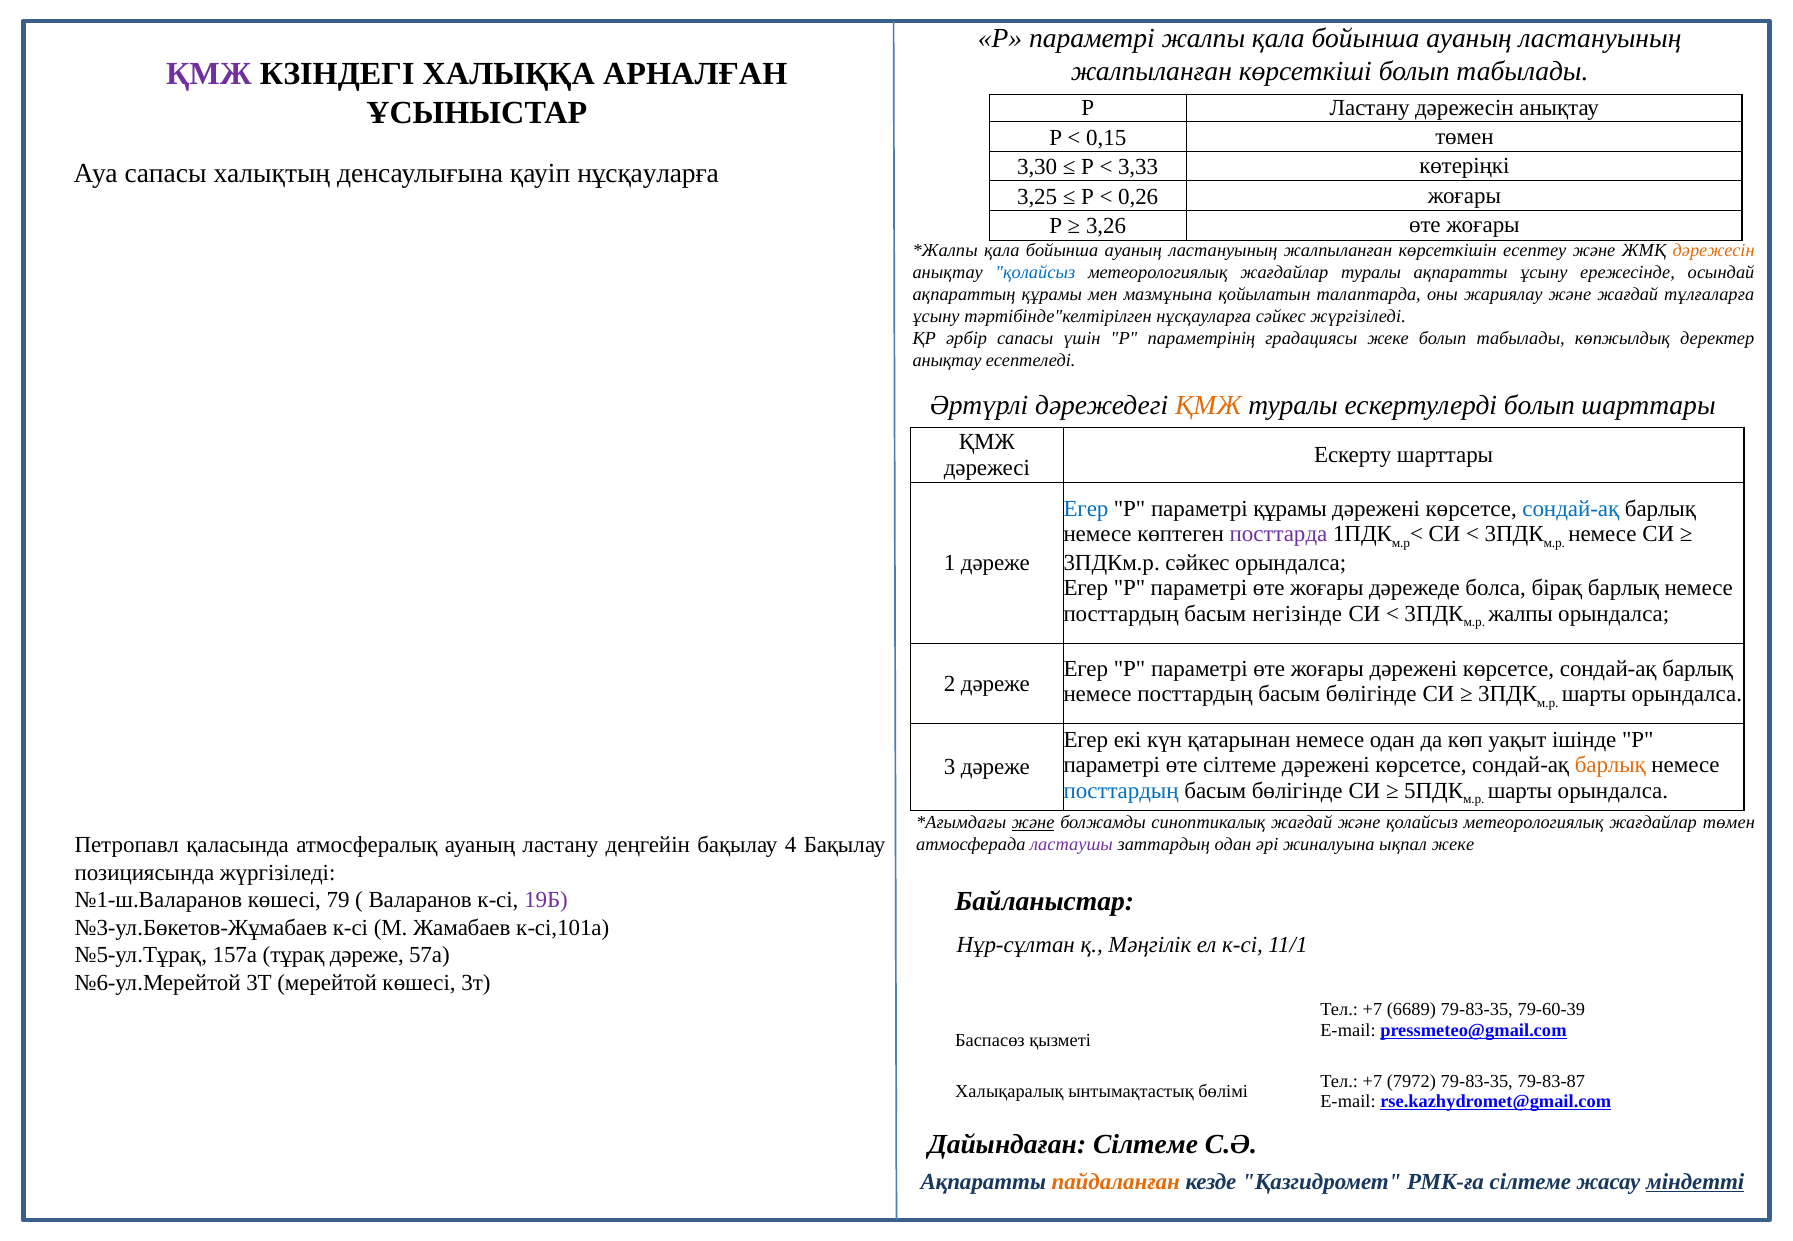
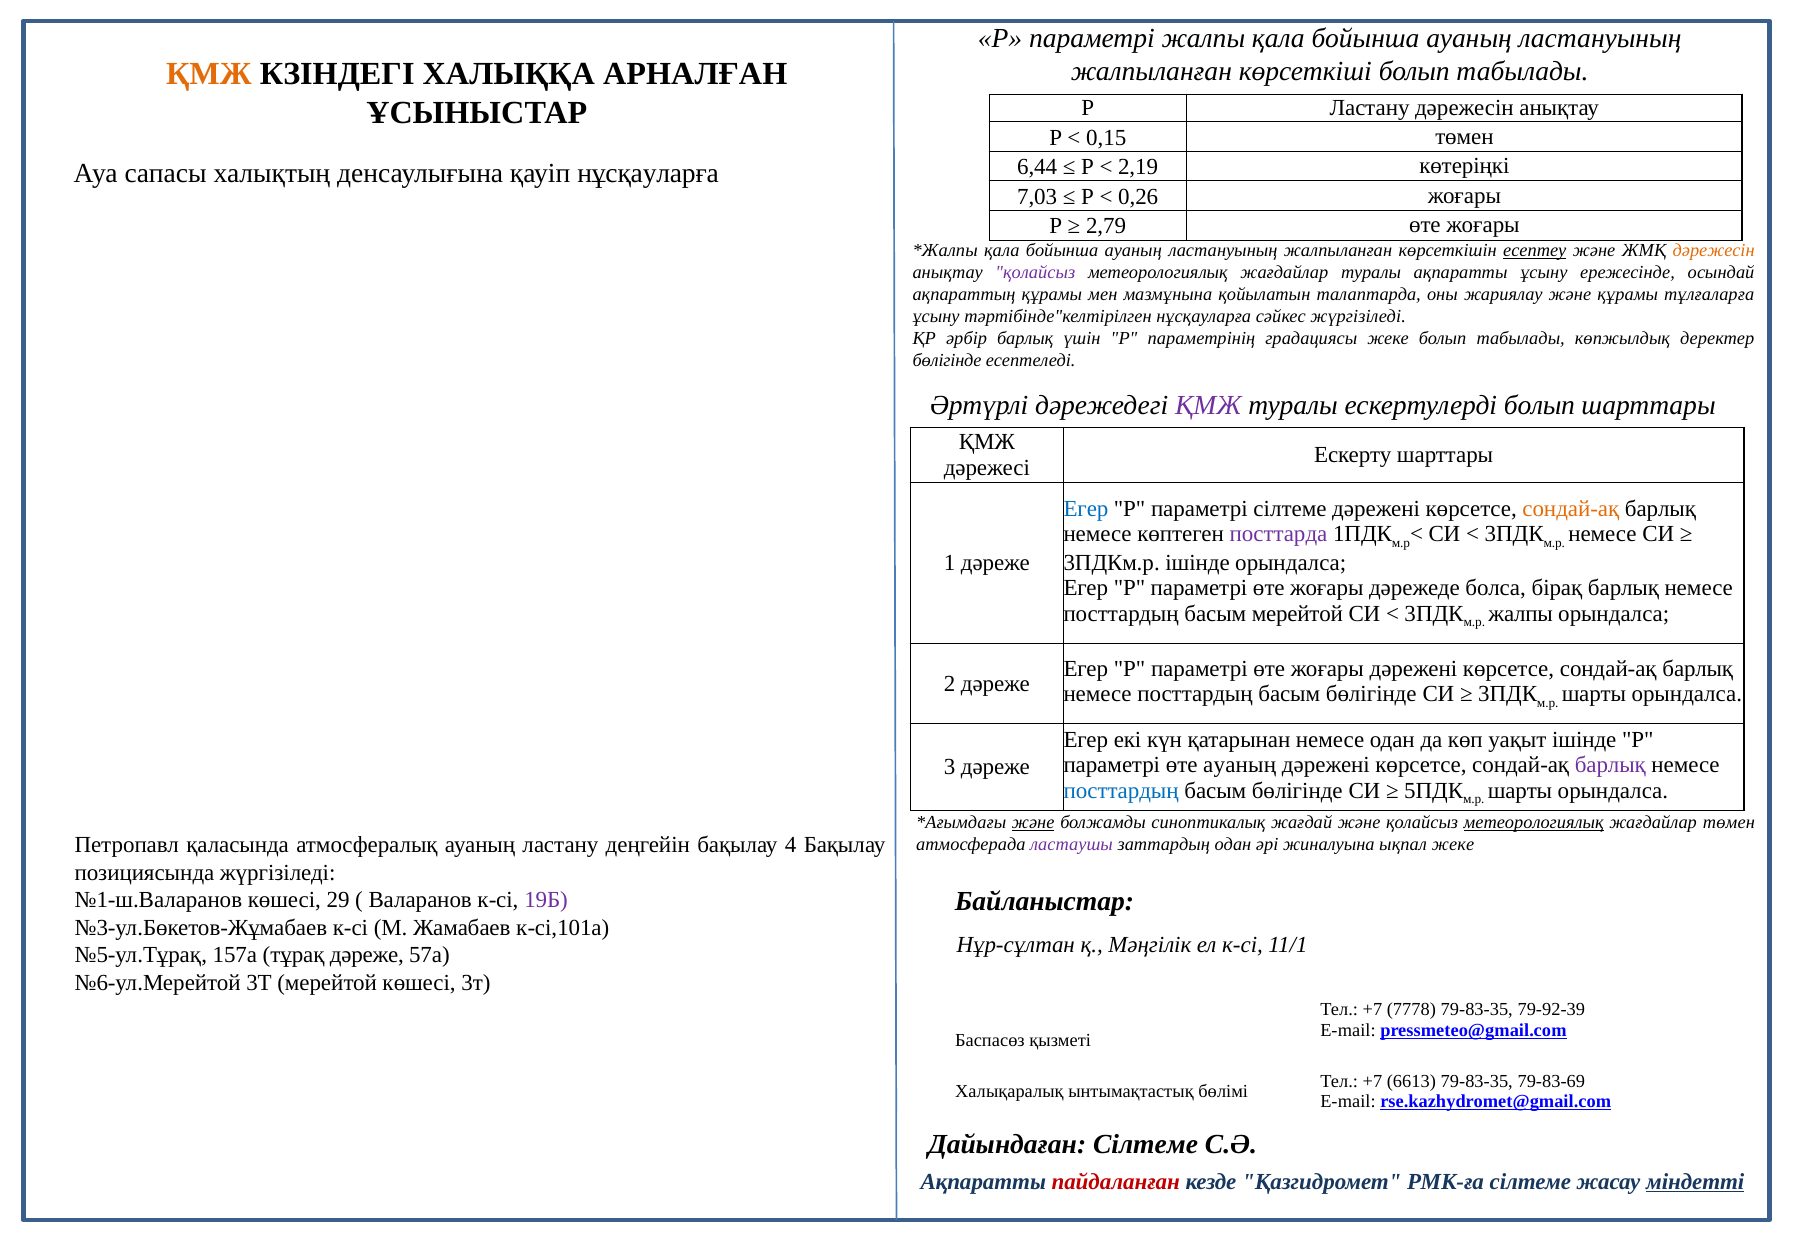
ҚМЖ at (209, 74) colour: purple -> orange
3,30: 3,30 -> 6,44
3,33: 3,33 -> 2,19
3,25: 3,25 -> 7,03
3,26: 3,26 -> 2,79
есептеу underline: none -> present
қолайсыз at (1035, 272) colour: blue -> purple
және жағдай: жағдай -> құрамы
әрбір сапасы: сапасы -> барлық
анықтау at (947, 361): анықтау -> бөлігінде
ҚМЖ at (1208, 406) colour: orange -> purple
параметрі құрамы: құрамы -> сілтеме
сондай-ақ at (1571, 509) colour: blue -> orange
3ПДКм.р сәйкес: сәйкес -> ішінде
басым негізінде: негізінде -> мерейтой
өте сілтеме: сілтеме -> ауаның
барлық at (1610, 765) colour: orange -> purple
метеорологиялық at (1534, 823) underline: none -> present
79: 79 -> 29
6689: 6689 -> 7778
79-60-39: 79-60-39 -> 79-92-39
7972: 7972 -> 6613
79-83-87: 79-83-87 -> 79-83-69
пайдаланған colour: orange -> red
